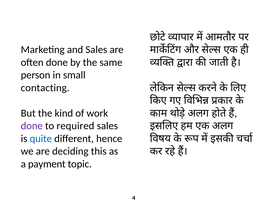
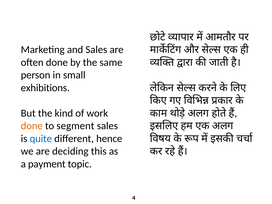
contacting: contacting -> exhibitions
done at (32, 126) colour: purple -> orange
required: required -> segment
